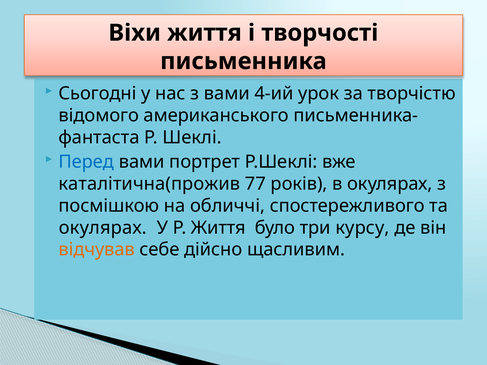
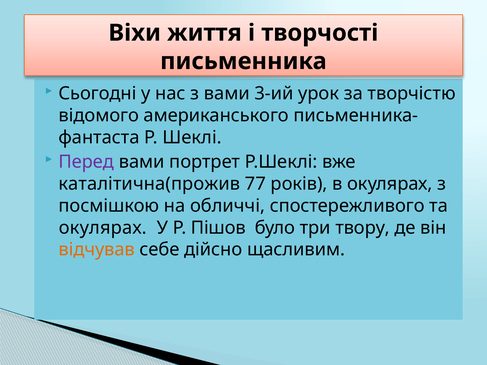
4-ий: 4-ий -> 3-ий
Перед colour: blue -> purple
Р Життя: Життя -> Пішов
курсу: курсу -> твору
